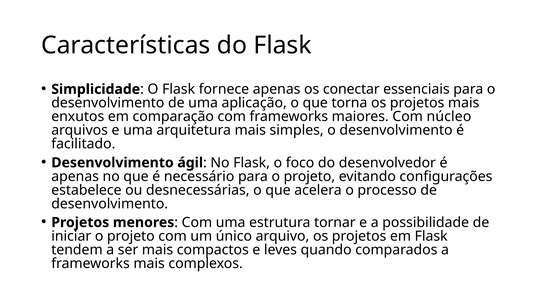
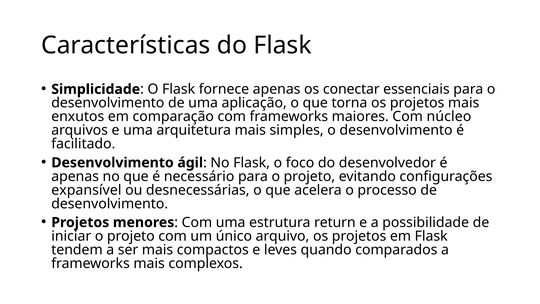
estabelece: estabelece -> expansível
tornar: tornar -> return
